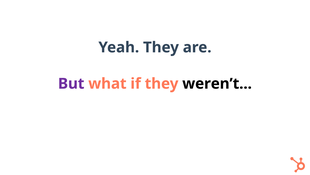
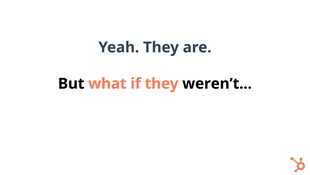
But colour: purple -> black
